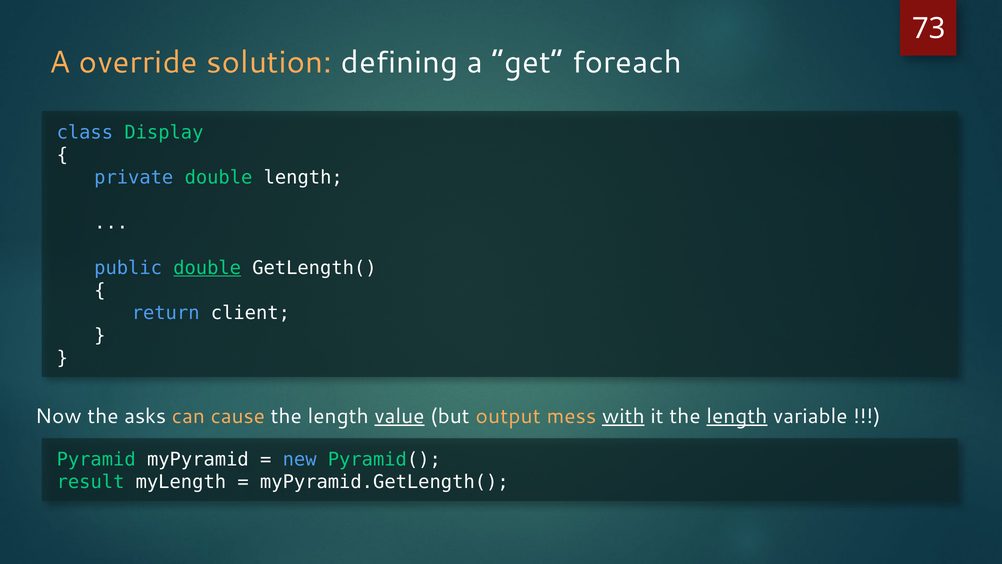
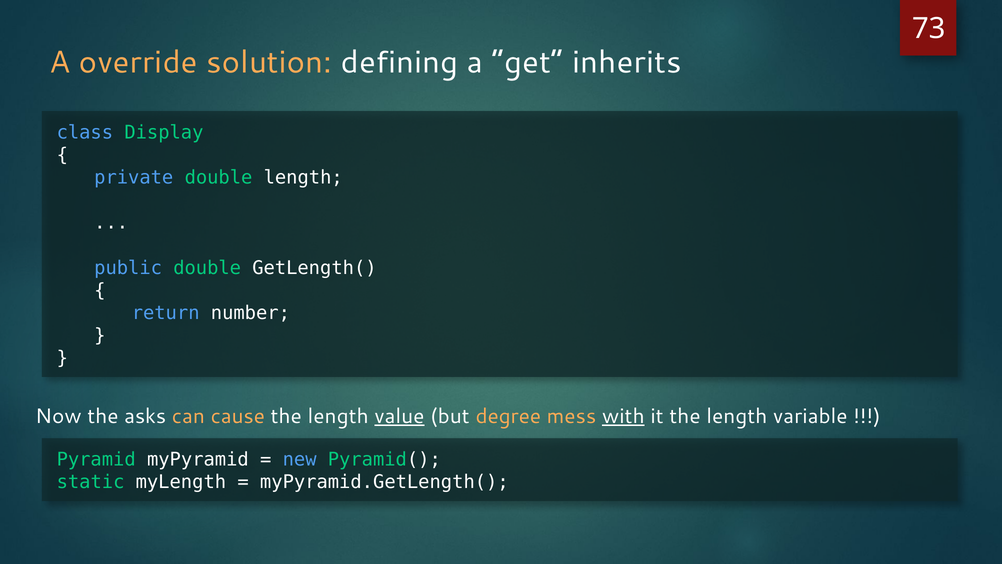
foreach: foreach -> inherits
double at (207, 268) underline: present -> none
client: client -> number
output: output -> degree
length at (737, 416) underline: present -> none
result: result -> static
